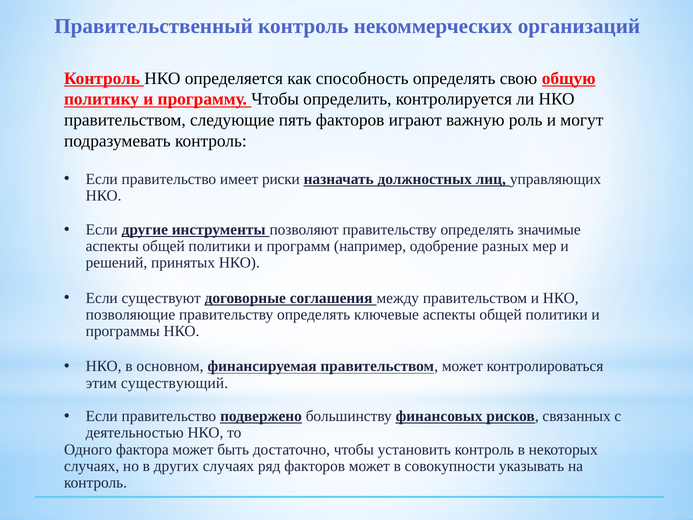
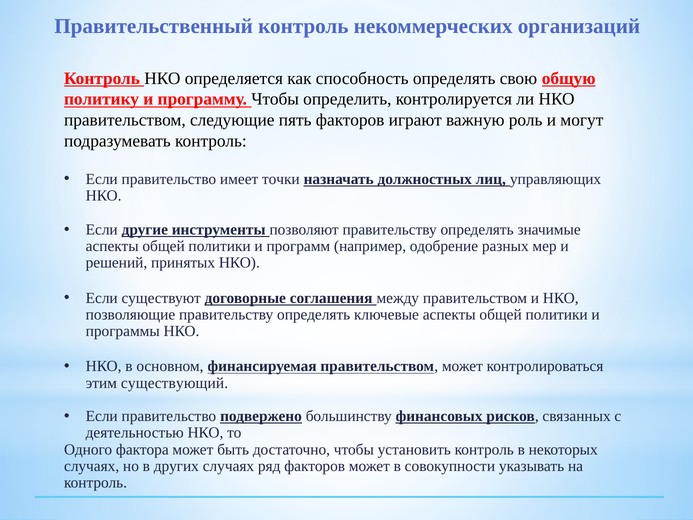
риски: риски -> точки
